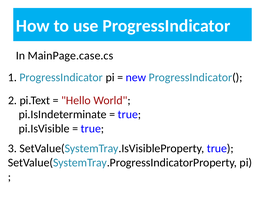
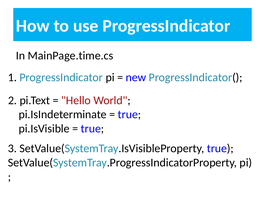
MainPage.case.cs: MainPage.case.cs -> MainPage.time.cs
